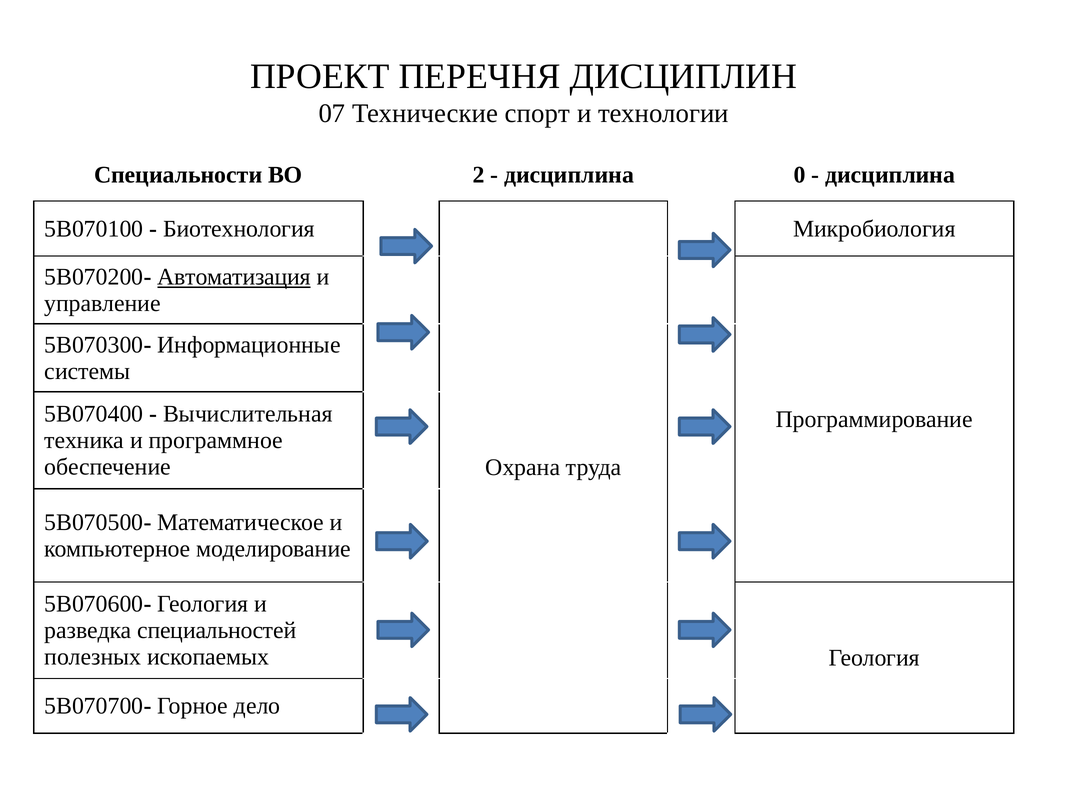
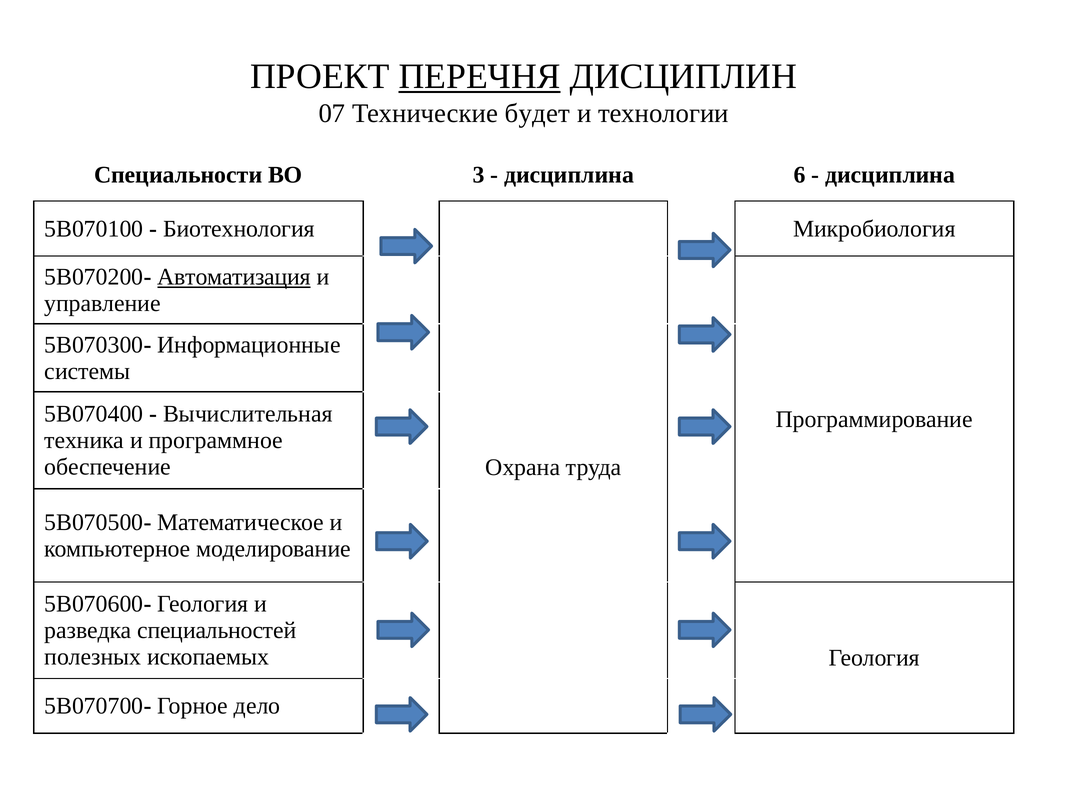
ПЕРЕЧНЯ underline: none -> present
спорт: спорт -> будет
2: 2 -> 3
0: 0 -> 6
